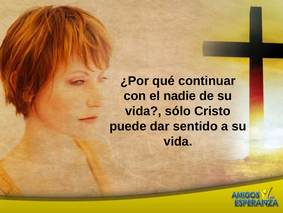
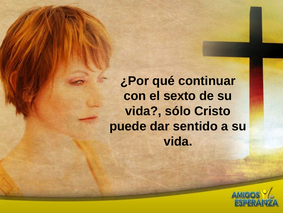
nadie: nadie -> sexto
